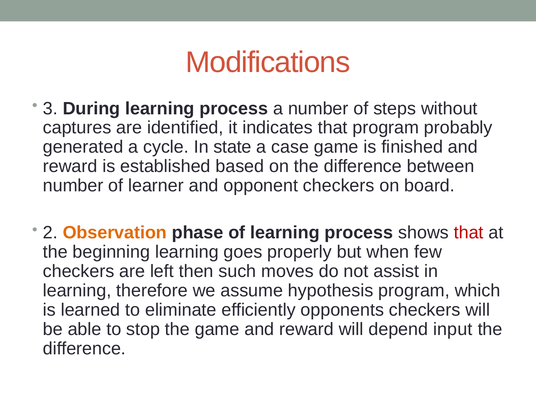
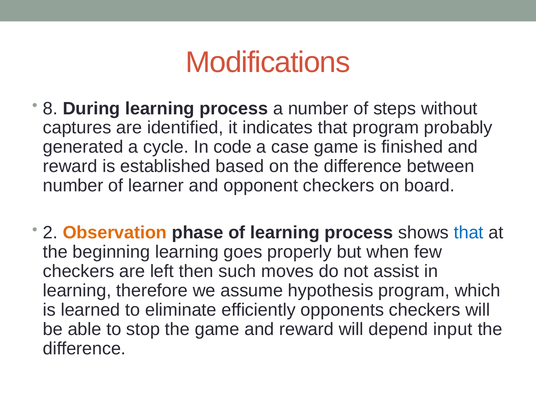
3: 3 -> 8
state: state -> code
that at (469, 233) colour: red -> blue
